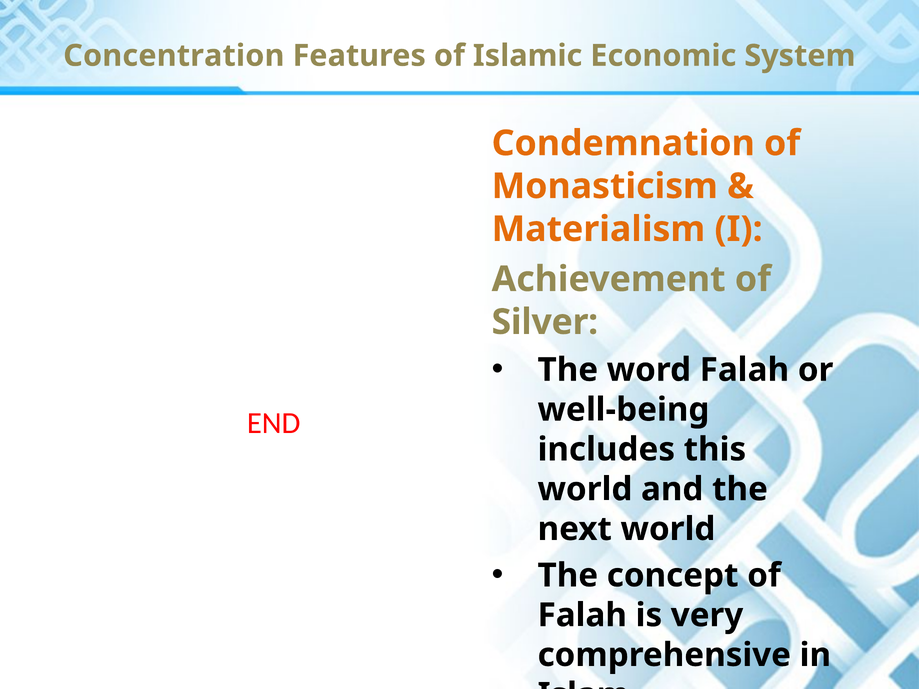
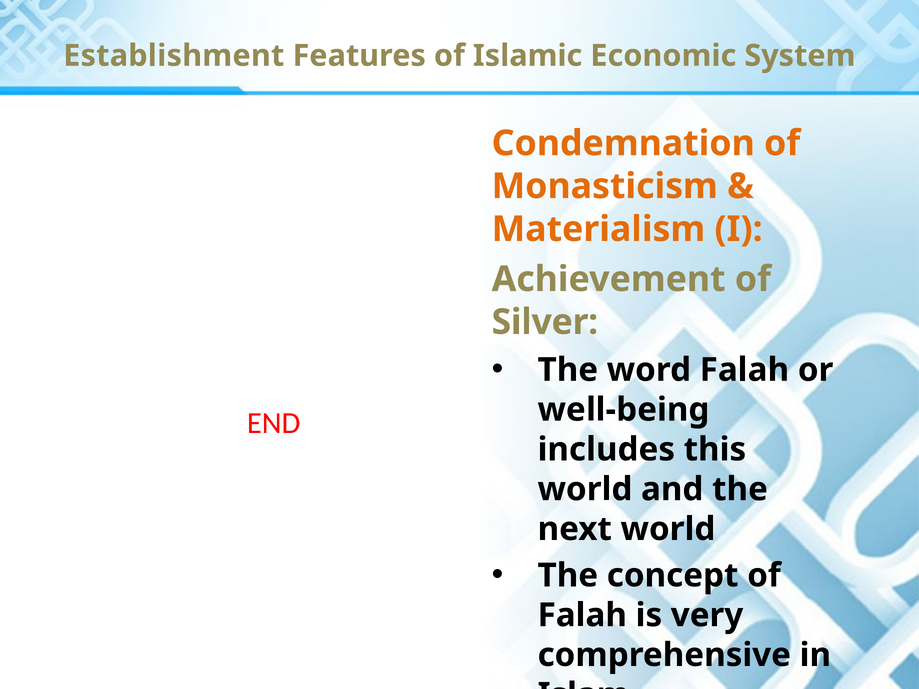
Concentration: Concentration -> Establishment
